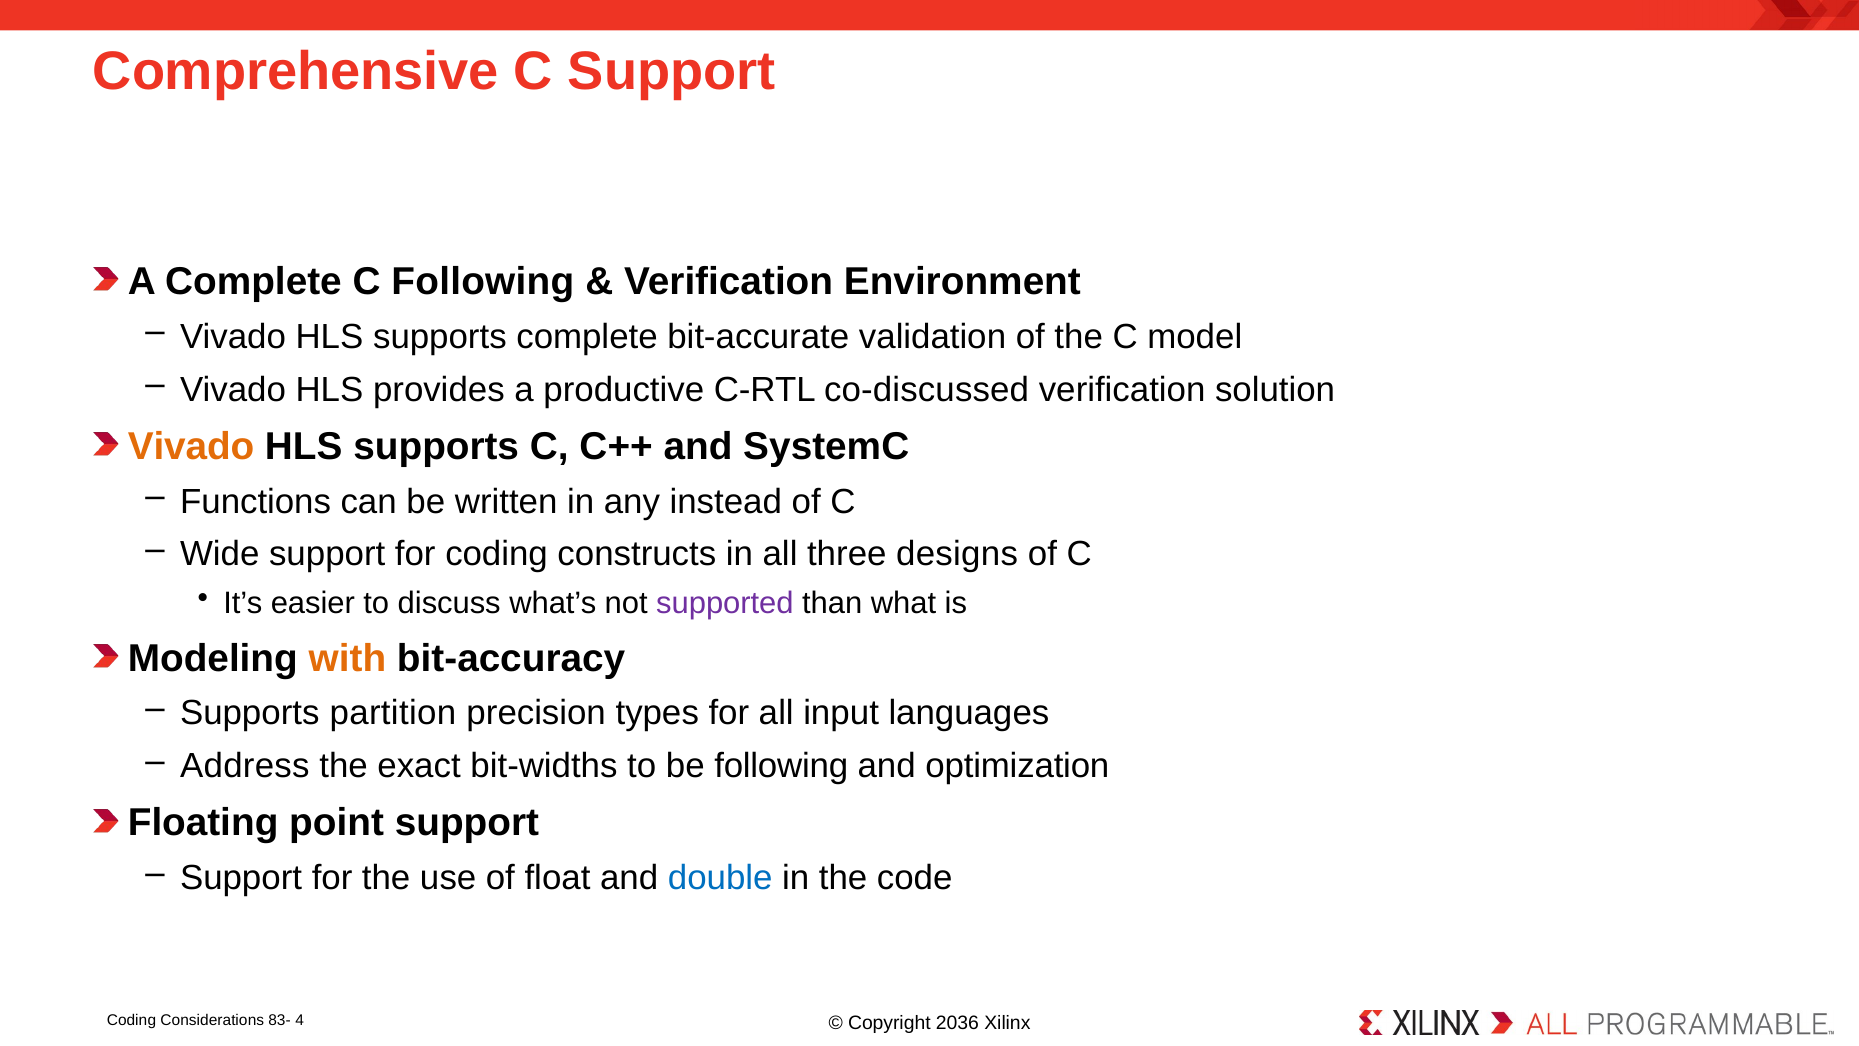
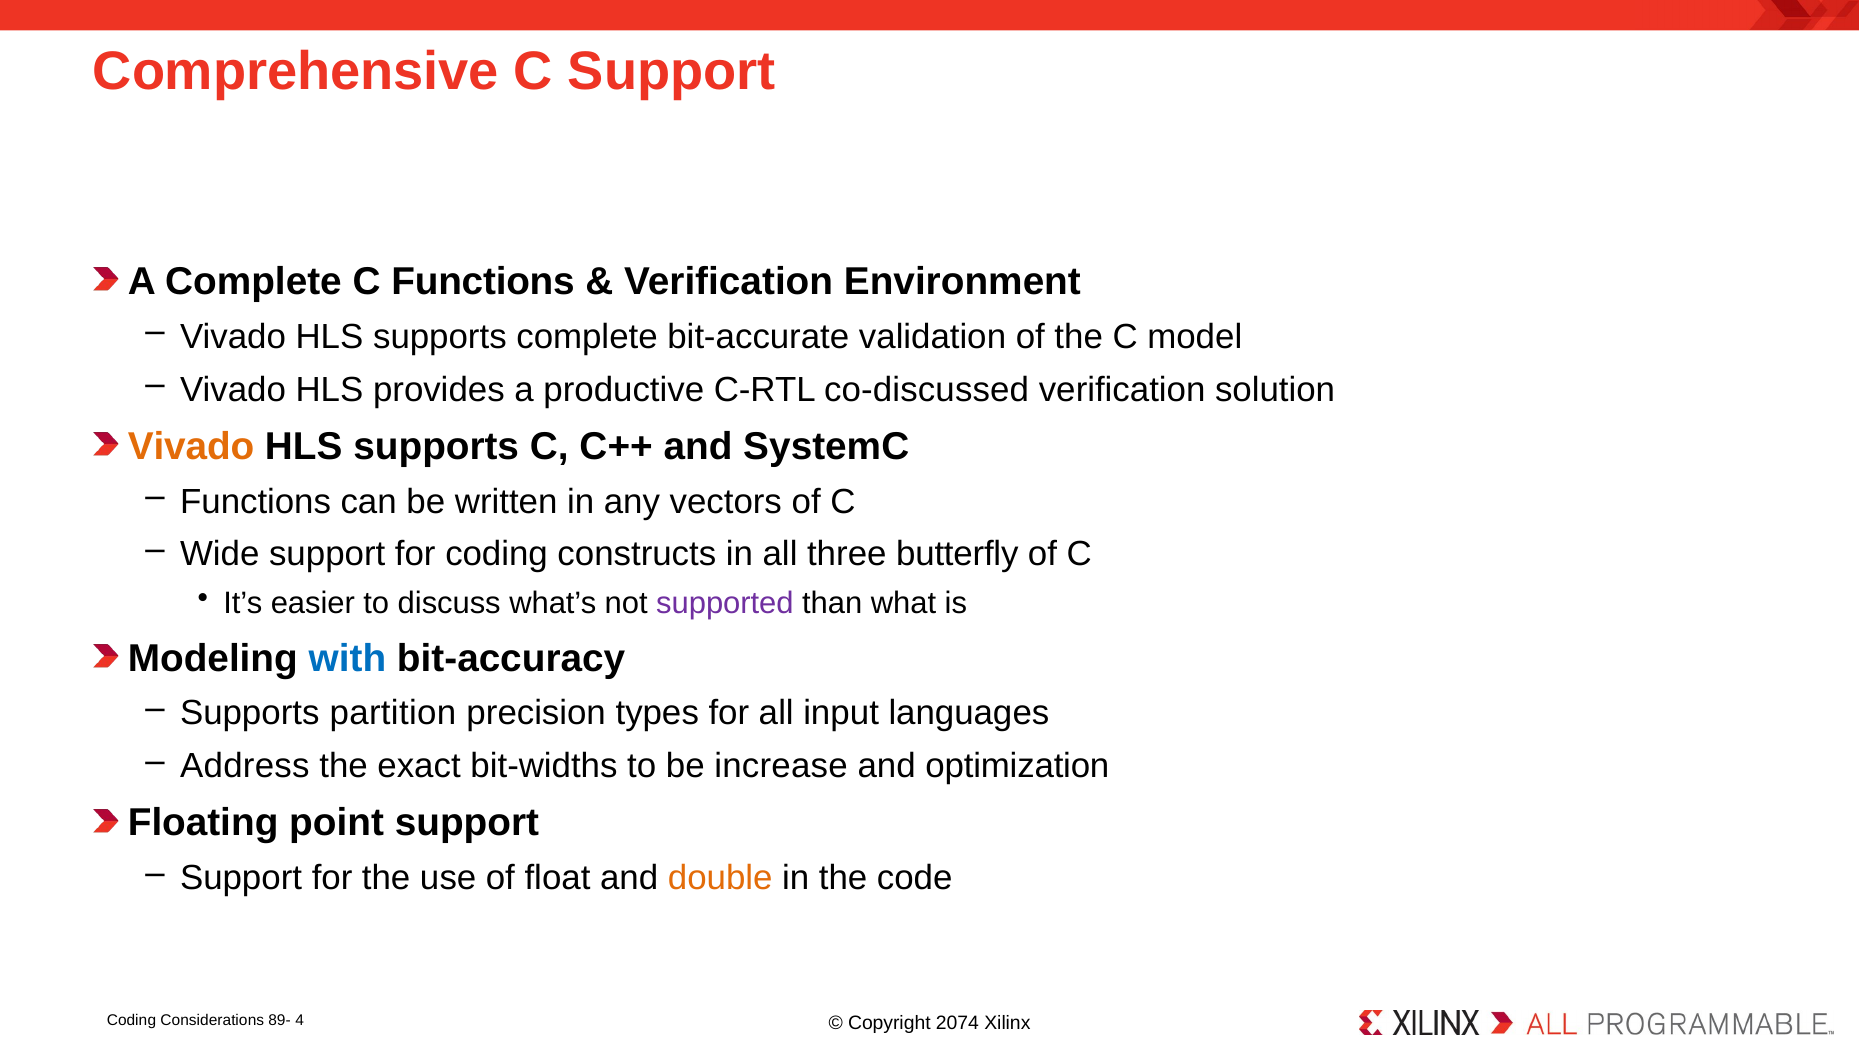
C Following: Following -> Functions
instead: instead -> vectors
designs: designs -> butterfly
with colour: orange -> blue
be following: following -> increase
double colour: blue -> orange
83-: 83- -> 89-
2036: 2036 -> 2074
